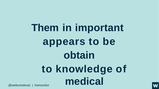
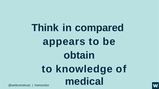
Them: Them -> Think
important: important -> compared
